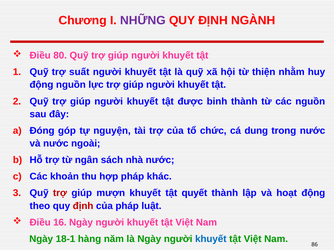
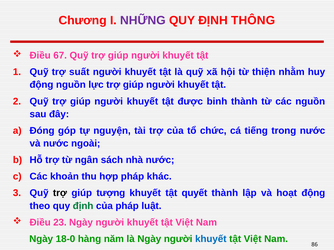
NGÀNH: NGÀNH -> THÔNG
80: 80 -> 67
dung: dung -> tiếng
trợ at (60, 193) colour: red -> black
mượn: mượn -> tượng
định at (83, 206) colour: red -> green
16: 16 -> 23
18-1: 18-1 -> 18-0
